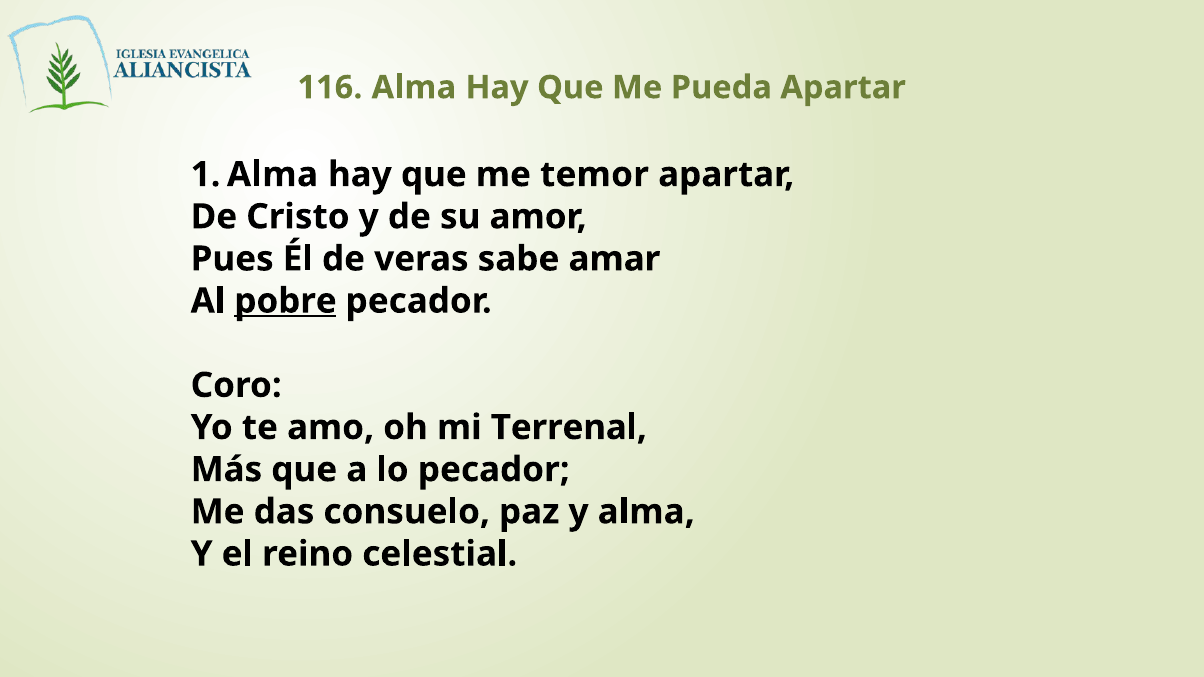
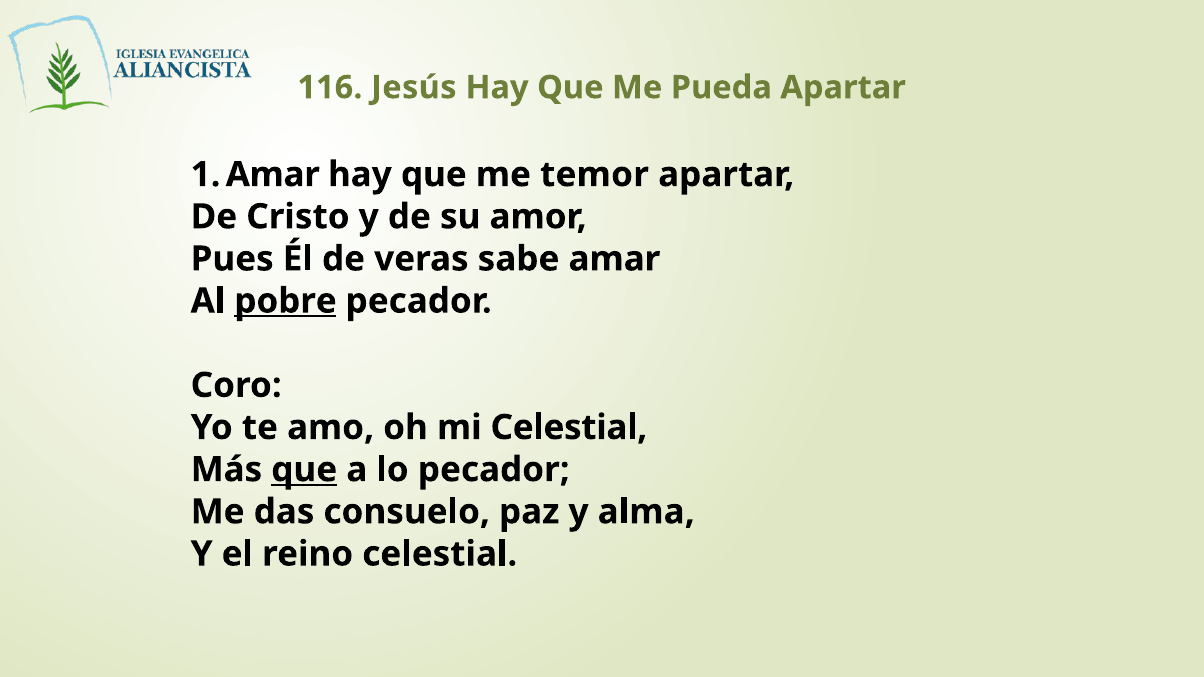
116 Alma: Alma -> Jesús
1 Alma: Alma -> Amar
mi Terrenal: Terrenal -> Celestial
que at (304, 470) underline: none -> present
